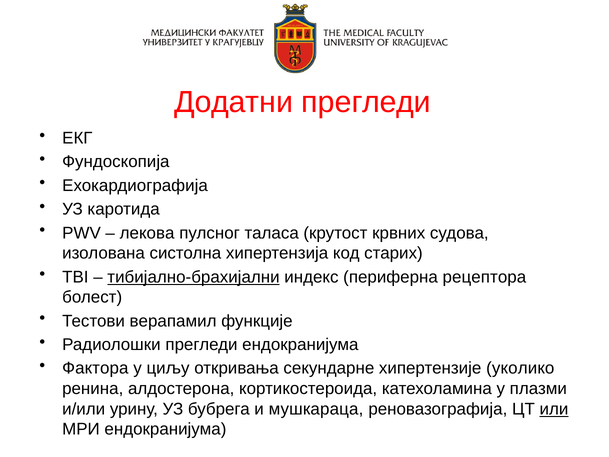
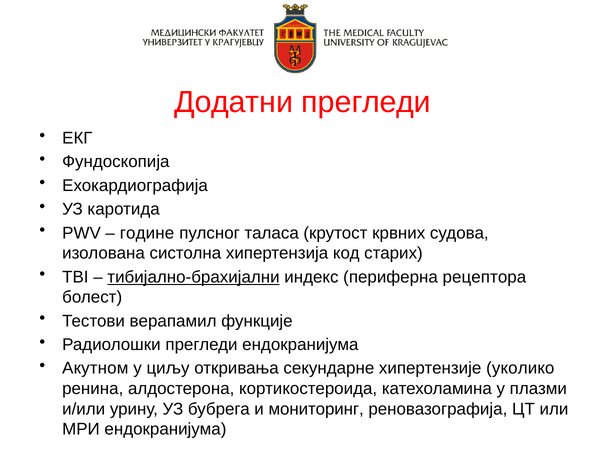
лекова: лекова -> године
Фактора: Фактора -> Акутном
мушкараца: мушкараца -> мониторинг
или underline: present -> none
